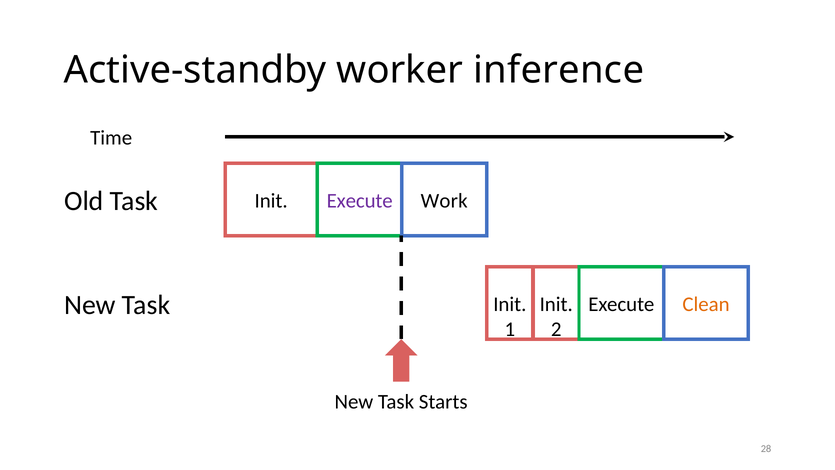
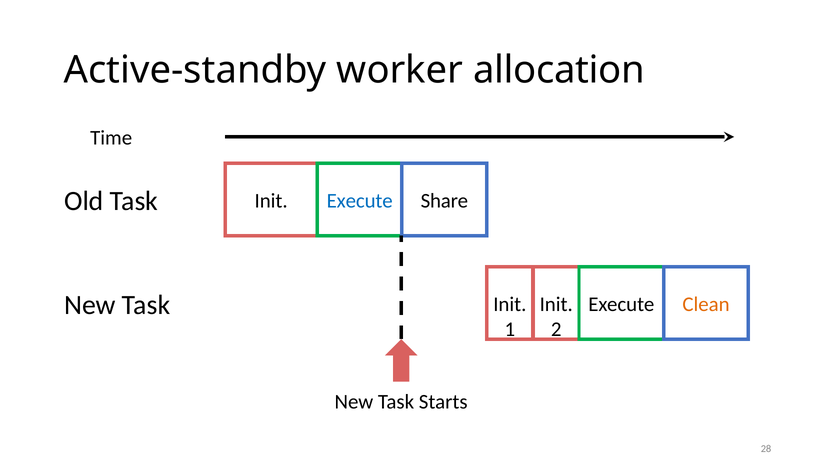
inference: inference -> allocation
Execute at (360, 201) colour: purple -> blue
Work: Work -> Share
